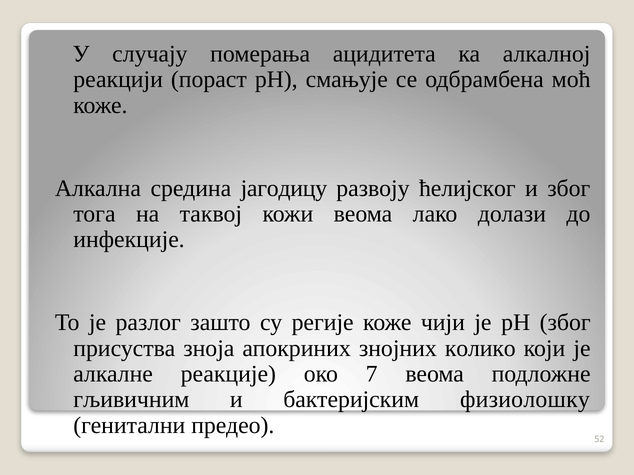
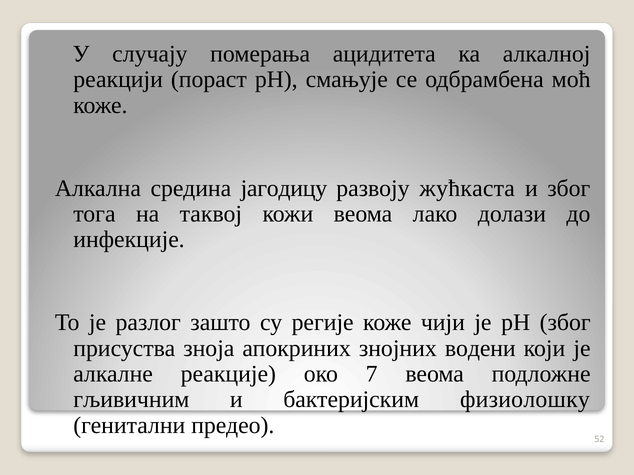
ћелијског: ћелијског -> жућкаста
колико: колико -> водени
